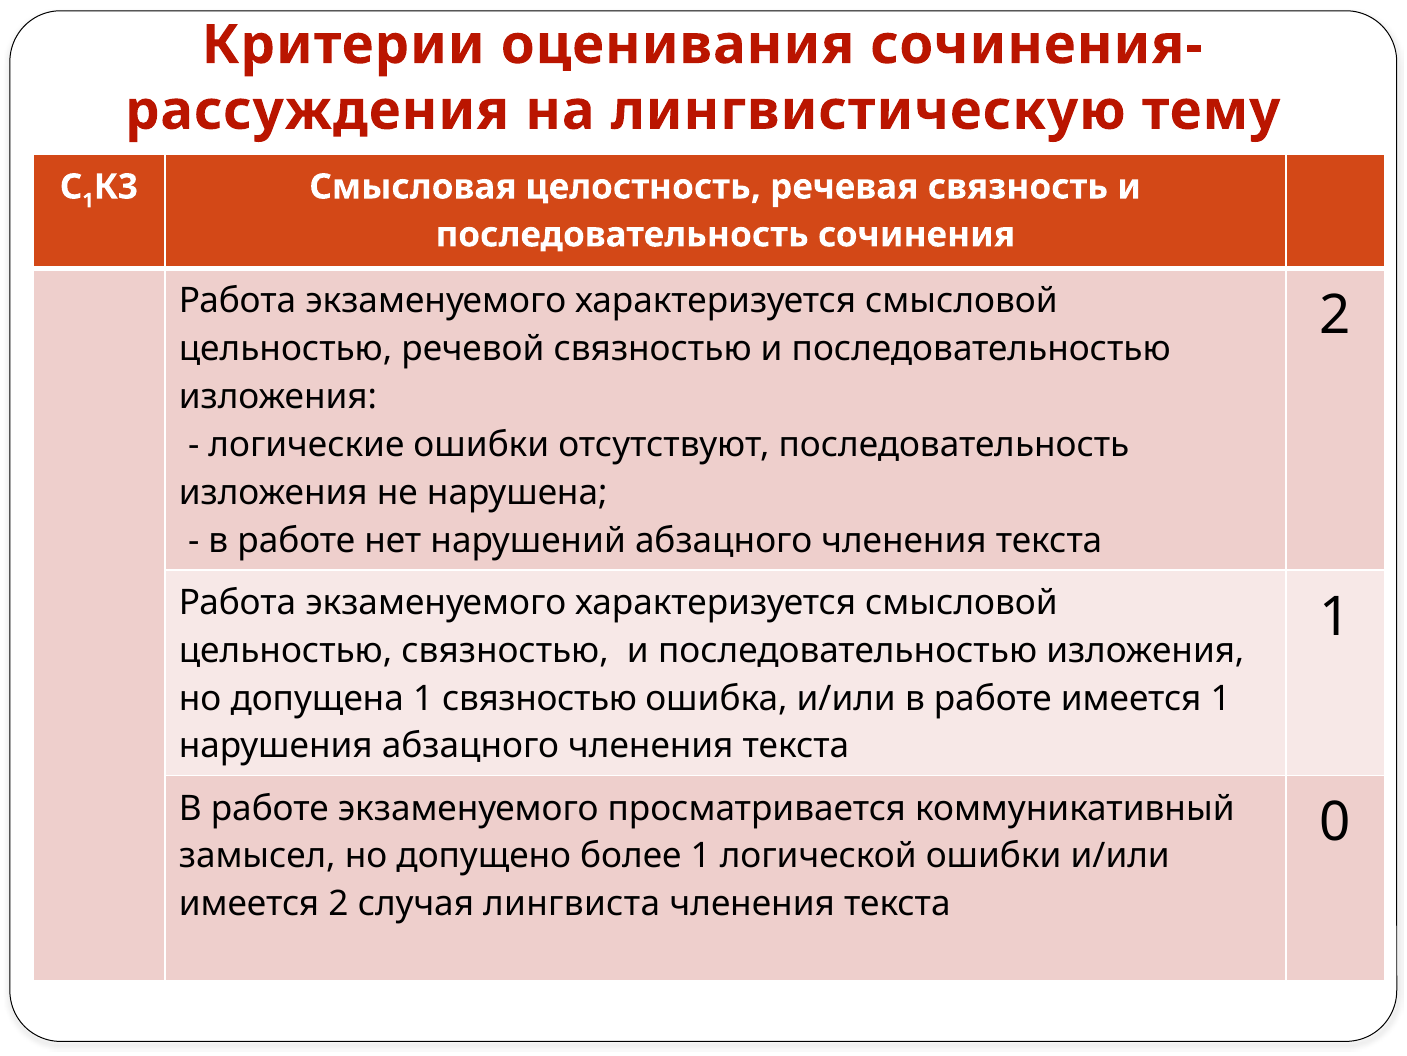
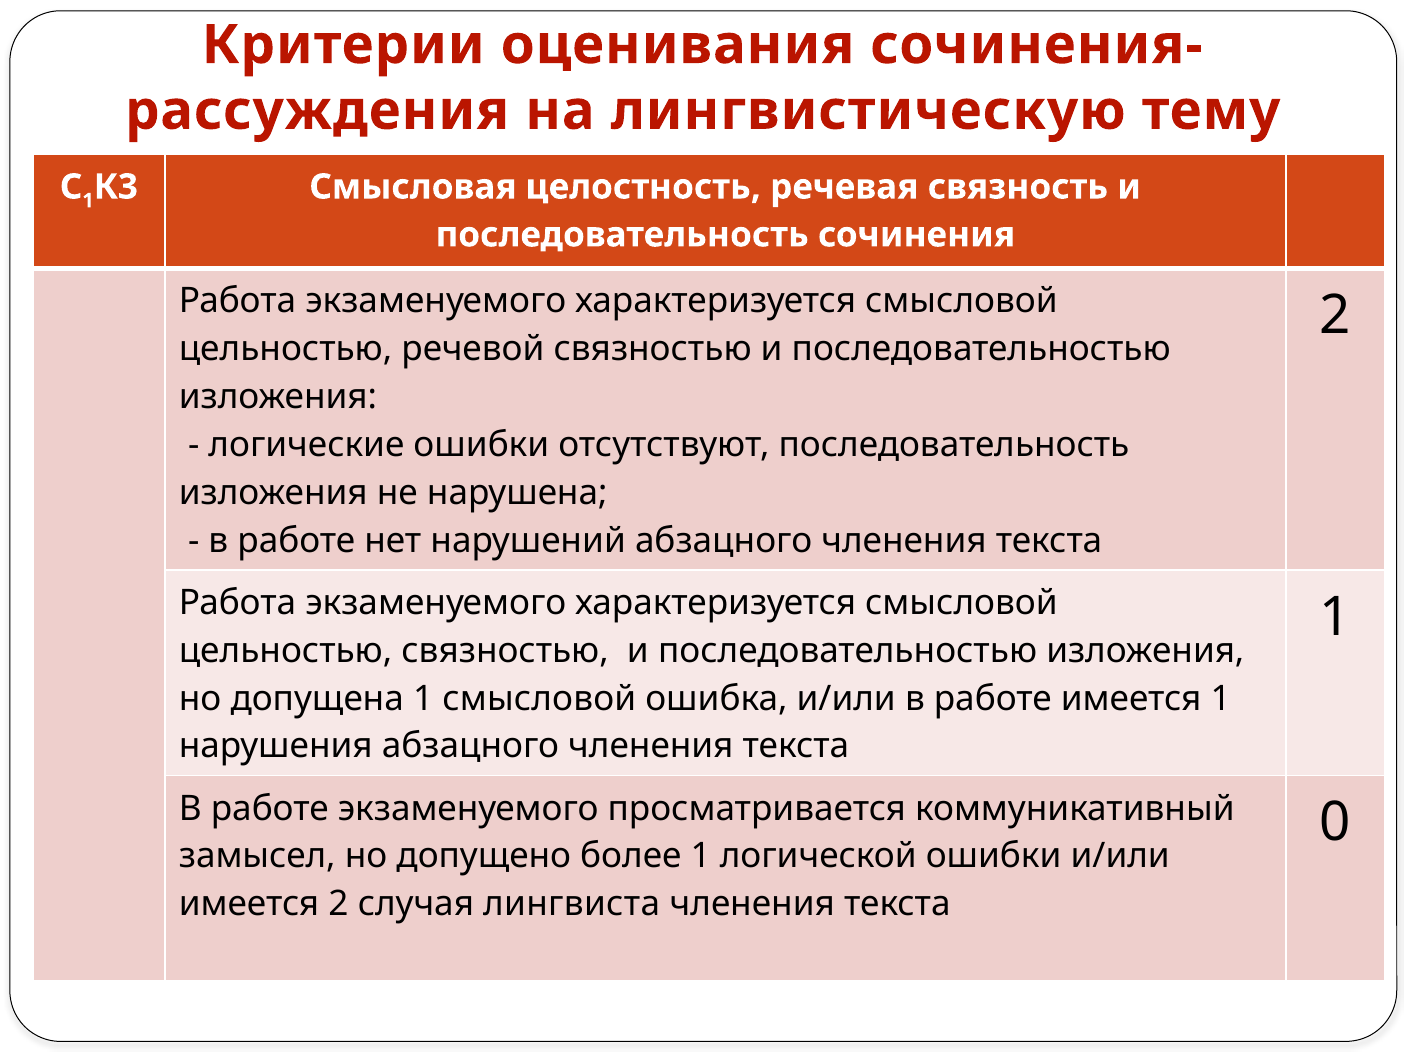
1 связностью: связностью -> смысловой
